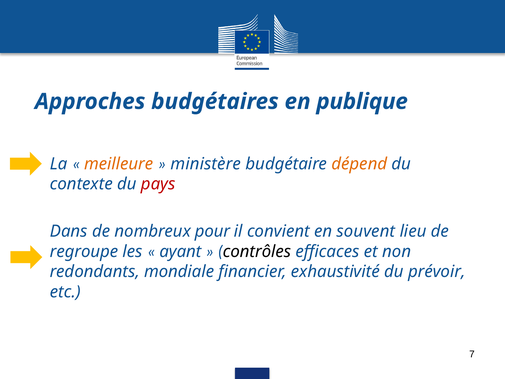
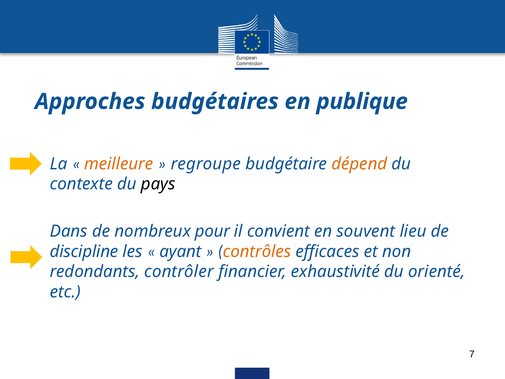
ministère: ministère -> regroupe
pays colour: red -> black
regroupe: regroupe -> discipline
contrôles colour: black -> orange
mondiale: mondiale -> contrôler
prévoir: prévoir -> orienté
